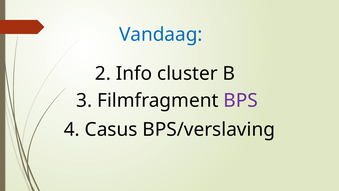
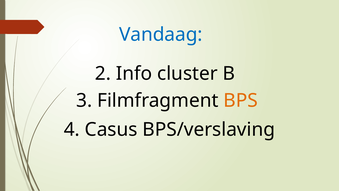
BPS colour: purple -> orange
